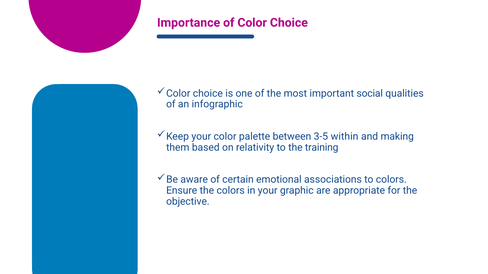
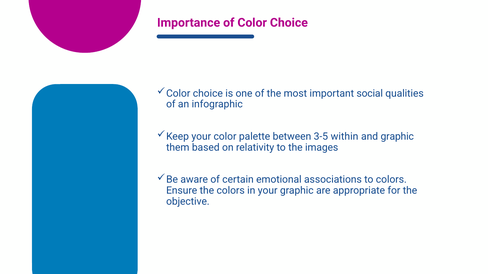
and making: making -> graphic
training: training -> images
